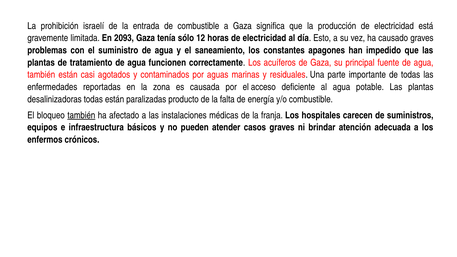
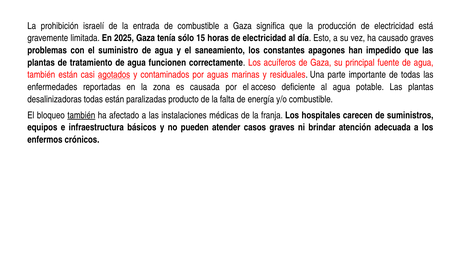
2093: 2093 -> 2025
12: 12 -> 15
agotados underline: none -> present
